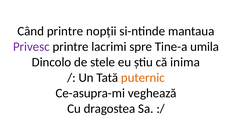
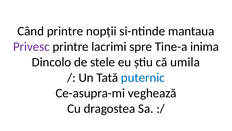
umila: umila -> inima
inima: inima -> umila
puternic colour: orange -> blue
